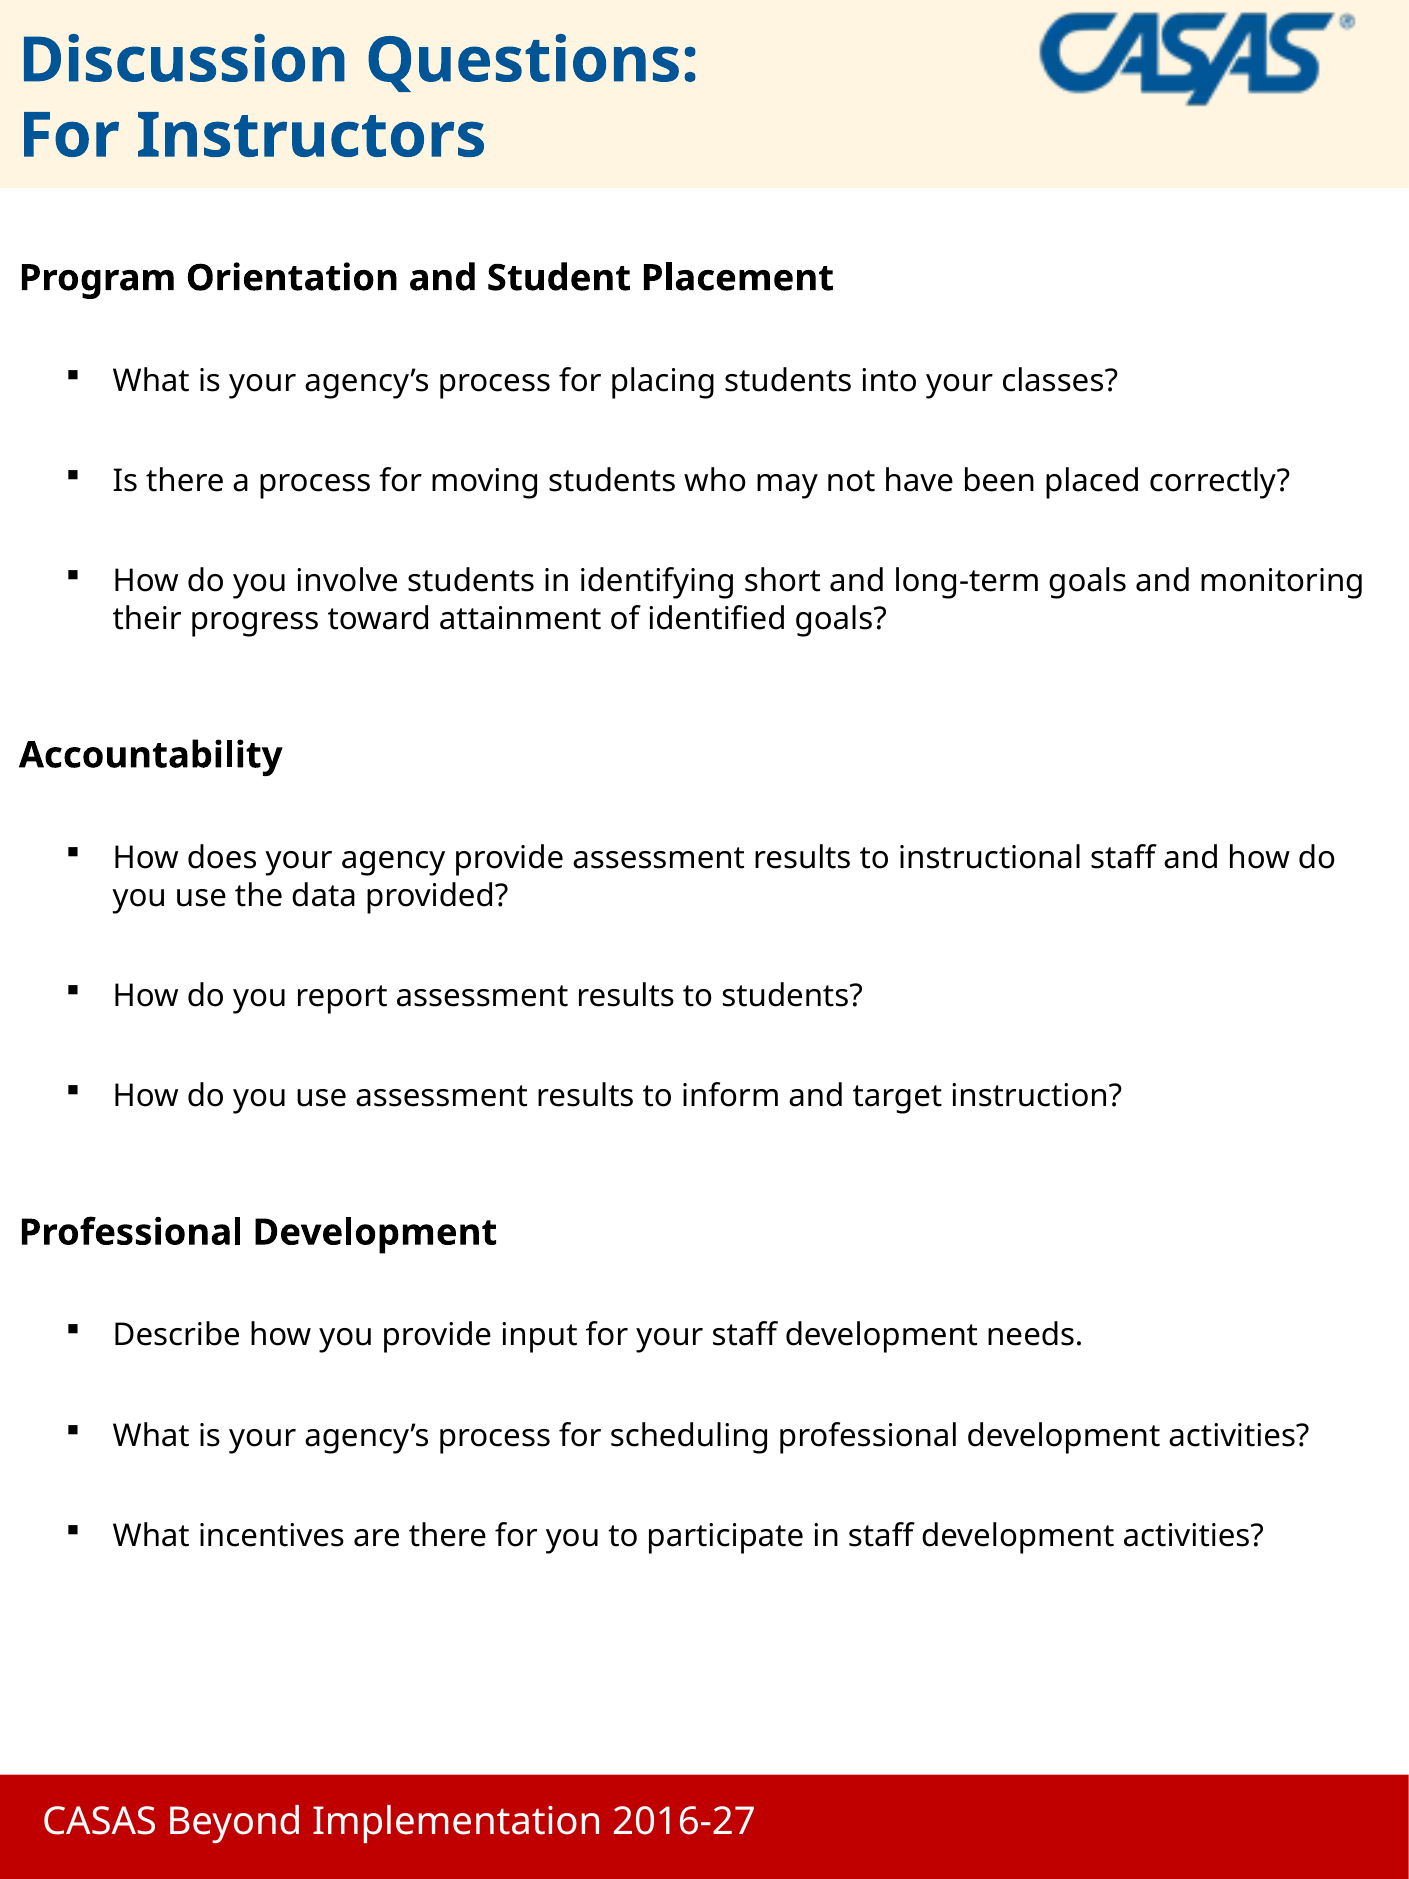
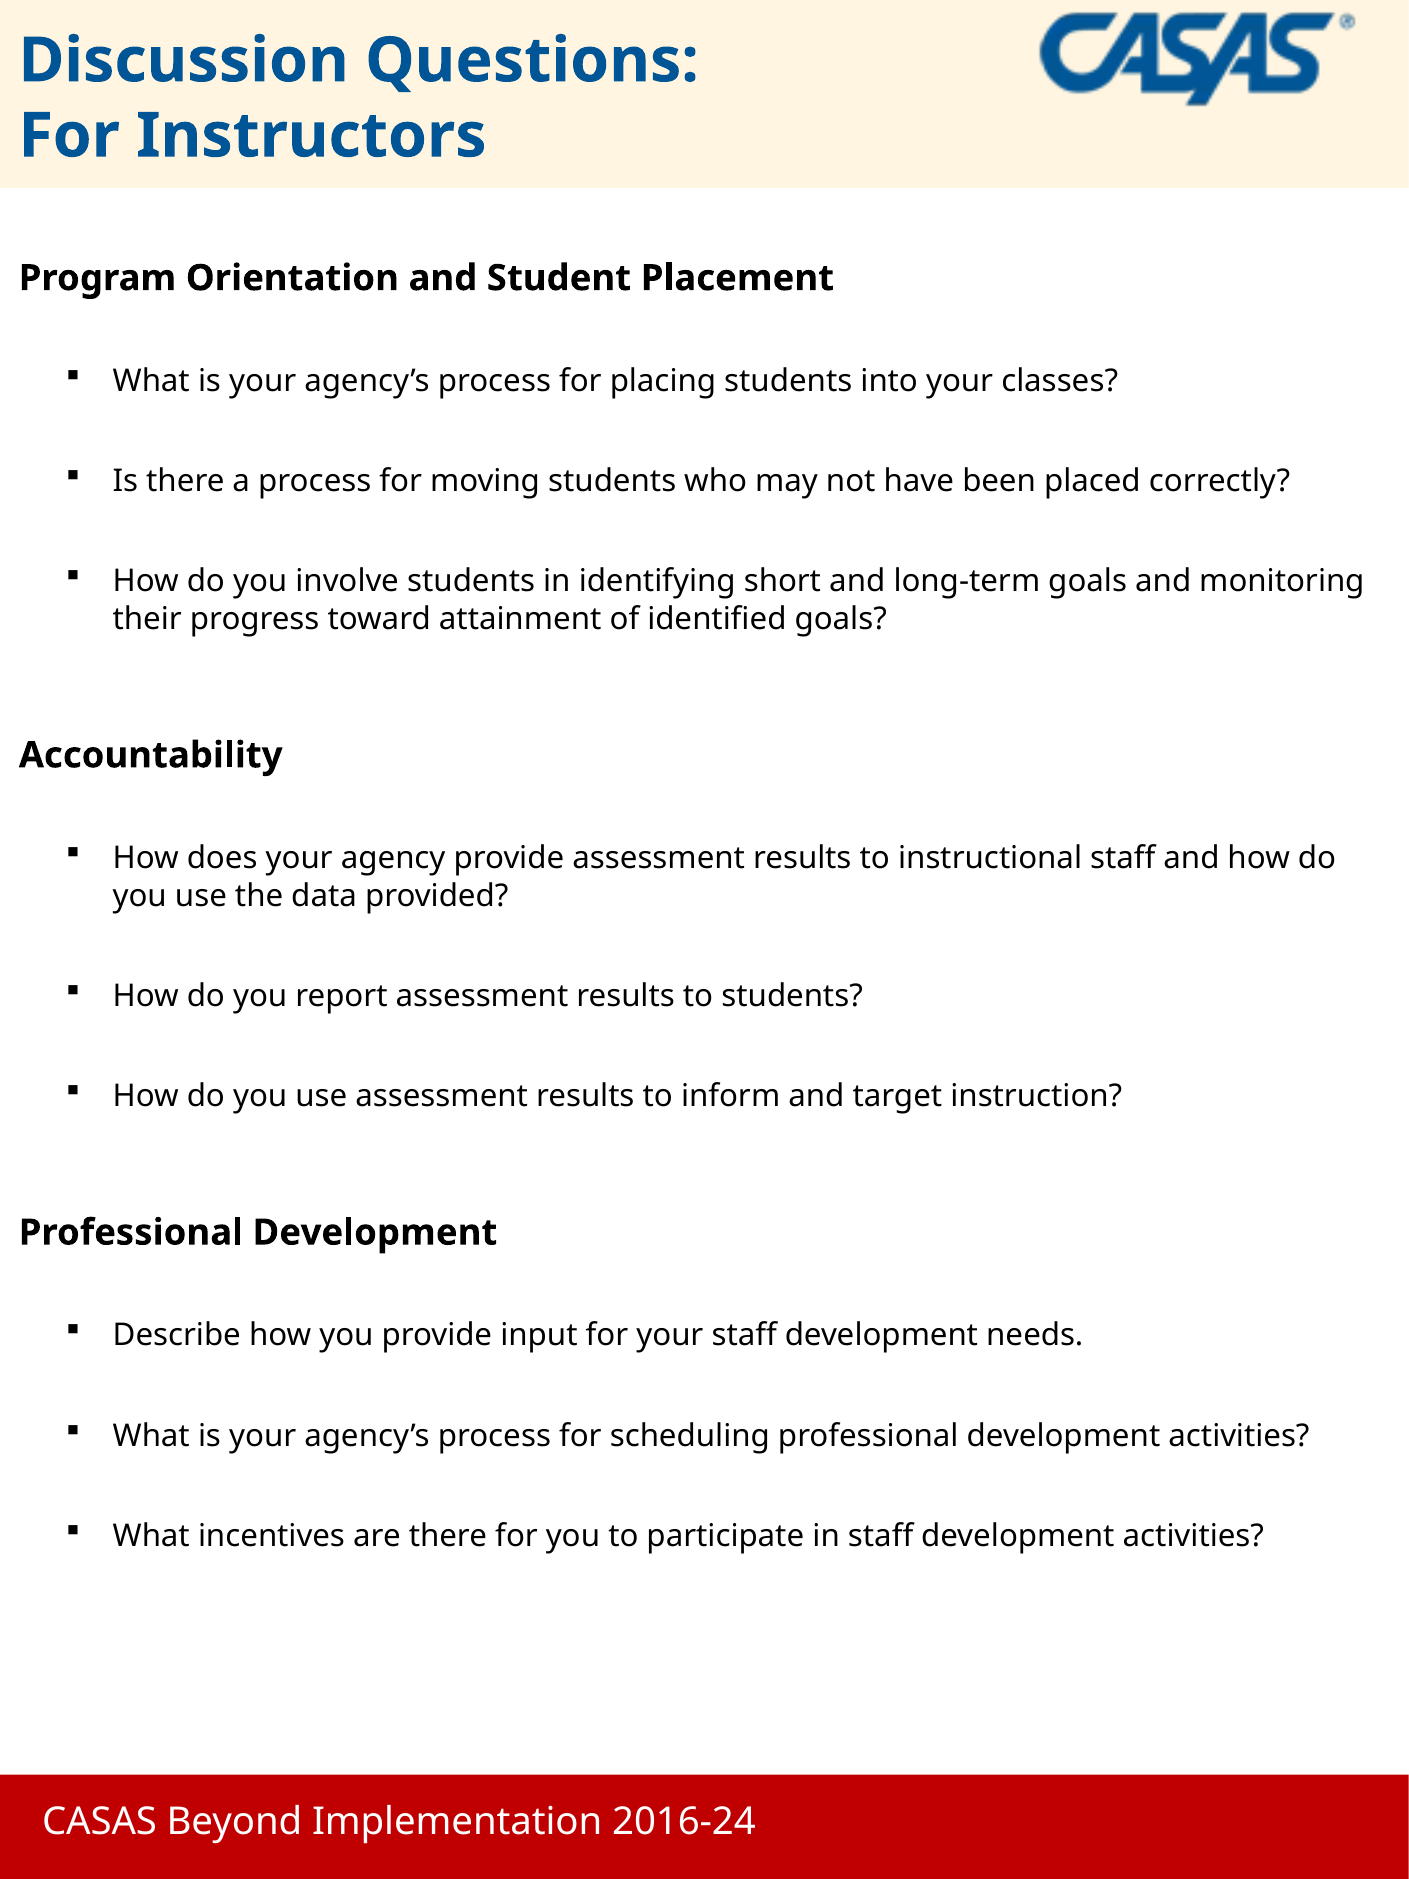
2016-27: 2016-27 -> 2016-24
